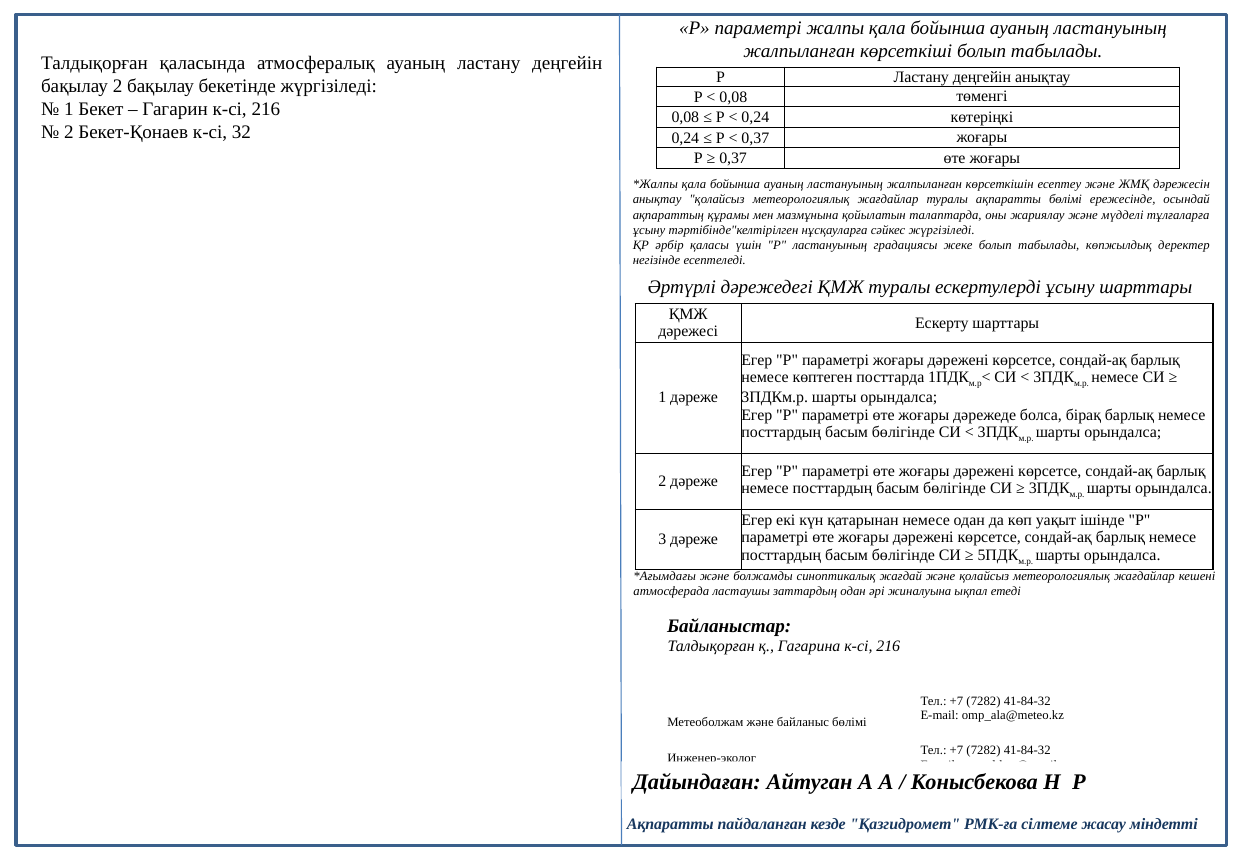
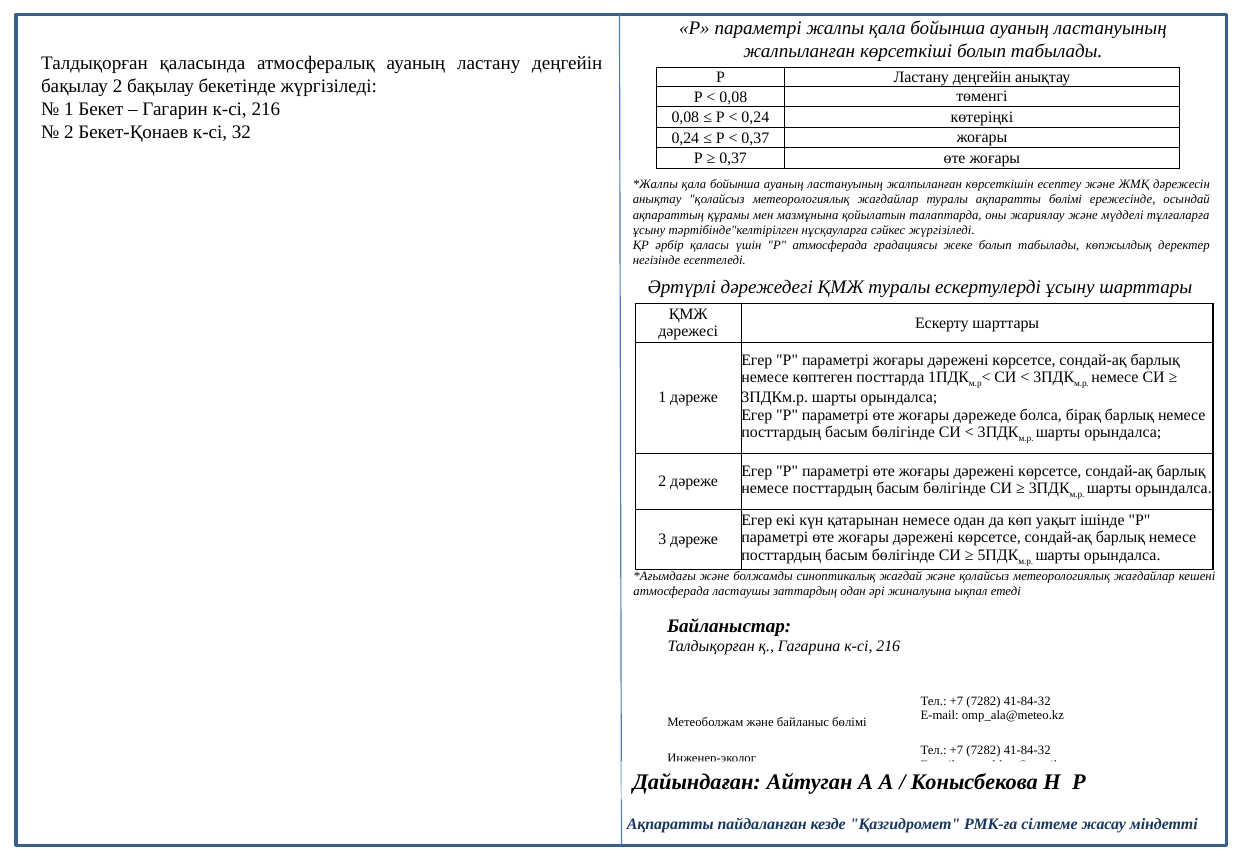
Р ластануының: ластануының -> атмосферада
